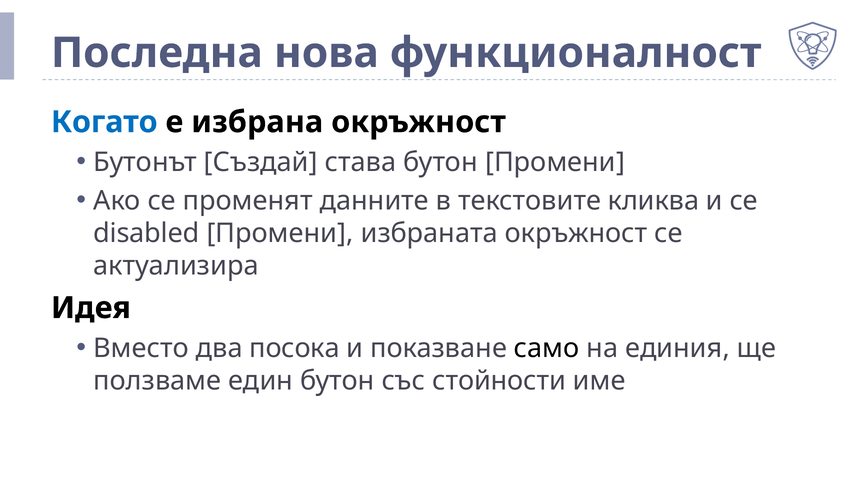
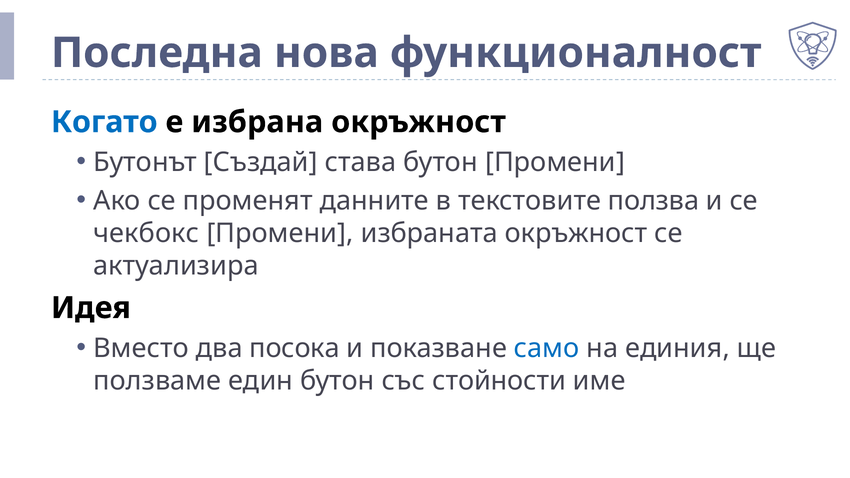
кликва: кликва -> ползва
disabled: disabled -> чекбокс
само colour: black -> blue
